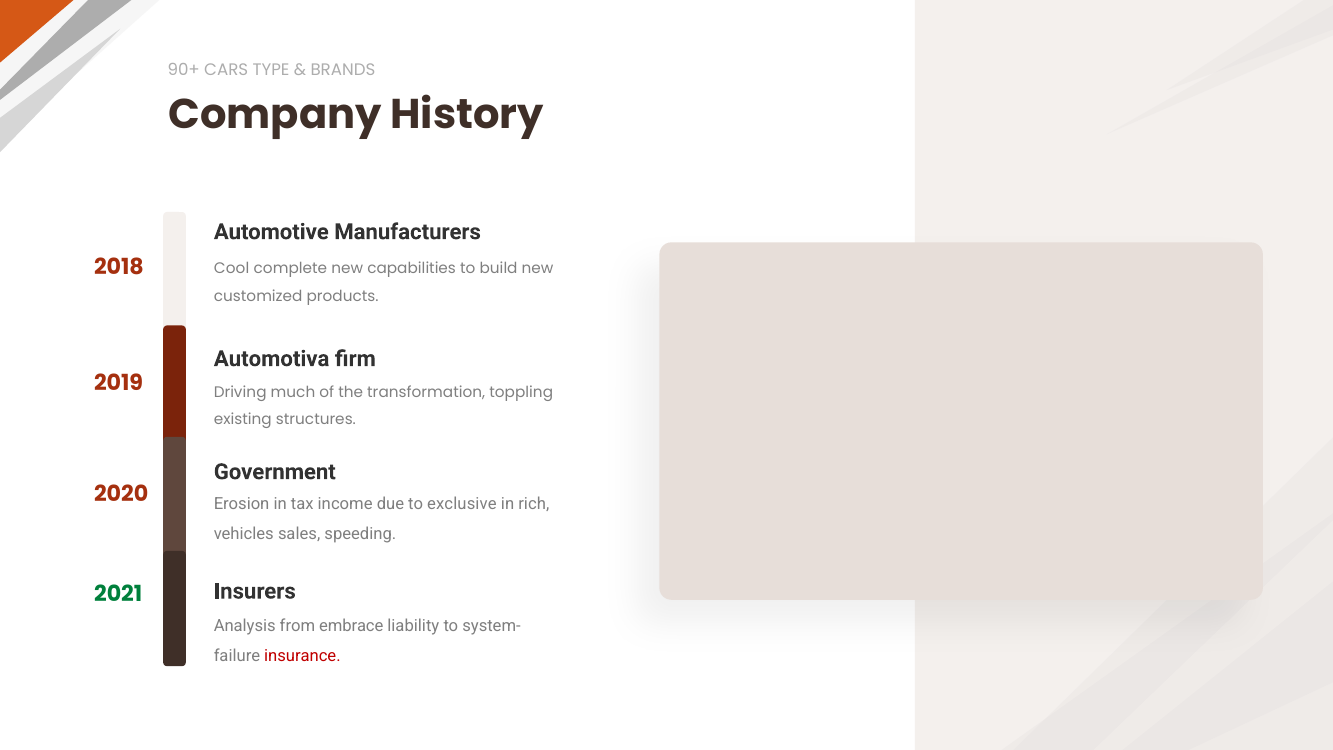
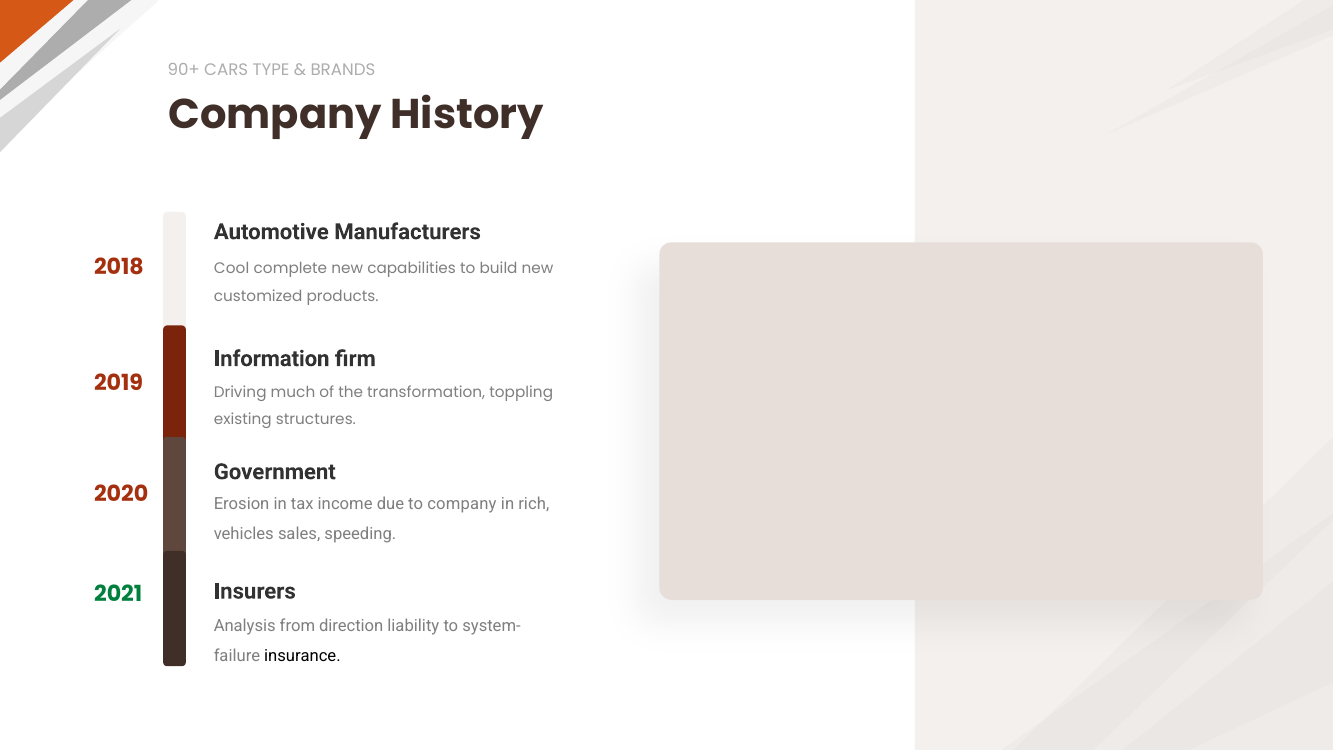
Automotiva: Automotiva -> Information
to exclusive: exclusive -> company
embrace: embrace -> direction
insurance colour: red -> black
